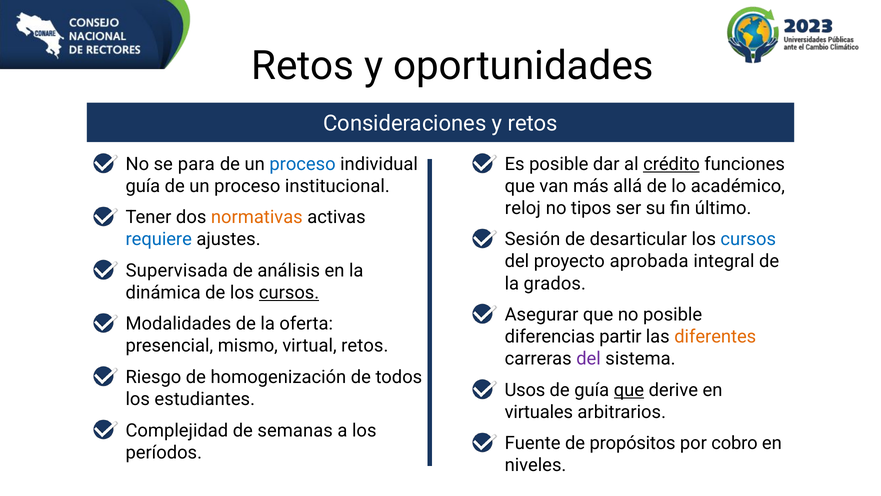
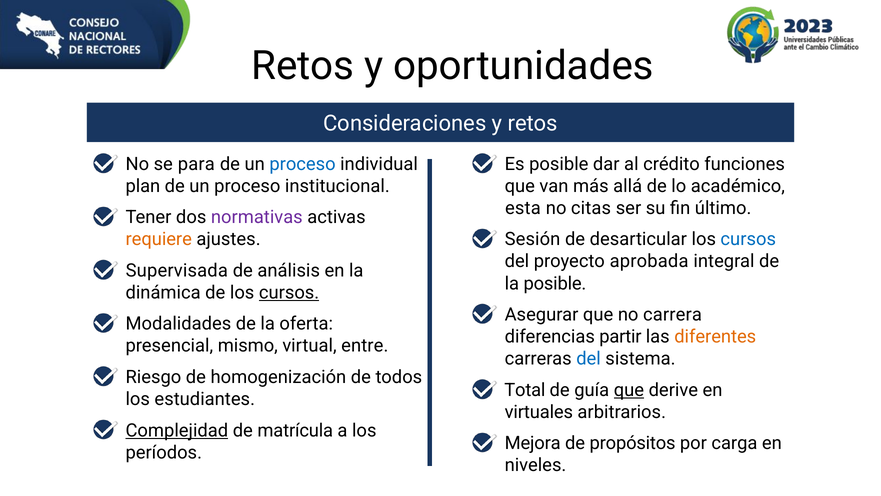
crédito underline: present -> none
guía at (143, 186): guía -> plan
reloj: reloj -> esta
tipos: tipos -> citas
normativas colour: orange -> purple
requiere colour: blue -> orange
la grados: grados -> posible
no posible: posible -> carrera
virtual retos: retos -> entre
del at (589, 358) colour: purple -> blue
Usos: Usos -> Total
Complejidad underline: none -> present
semanas: semanas -> matrícula
Fuente: Fuente -> Mejora
cobro: cobro -> carga
